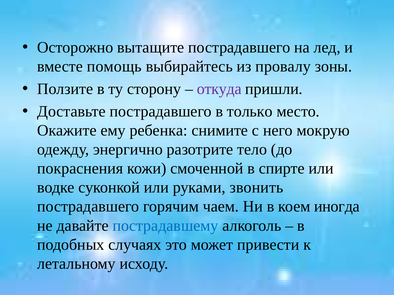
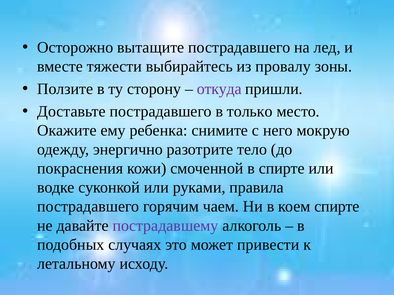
помощь: помощь -> тяжести
звонить: звонить -> правила
коем иногда: иногда -> спирте
пострадавшему colour: blue -> purple
